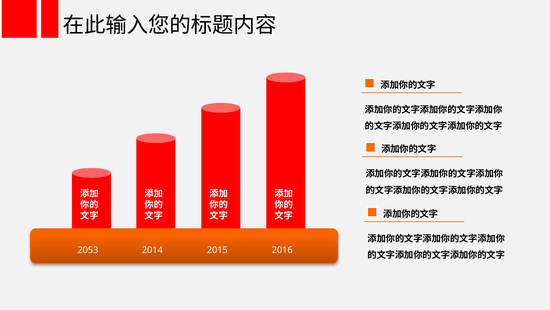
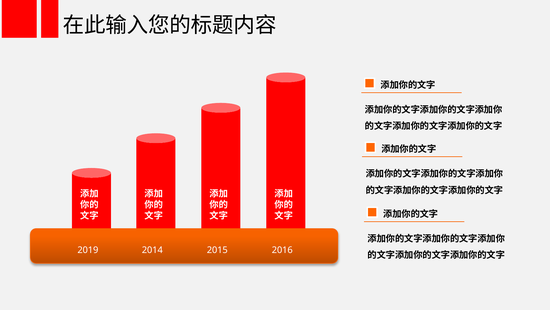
2053: 2053 -> 2019
